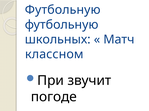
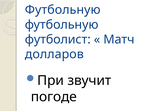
школьных: школьных -> футболист
классном: классном -> долларов
